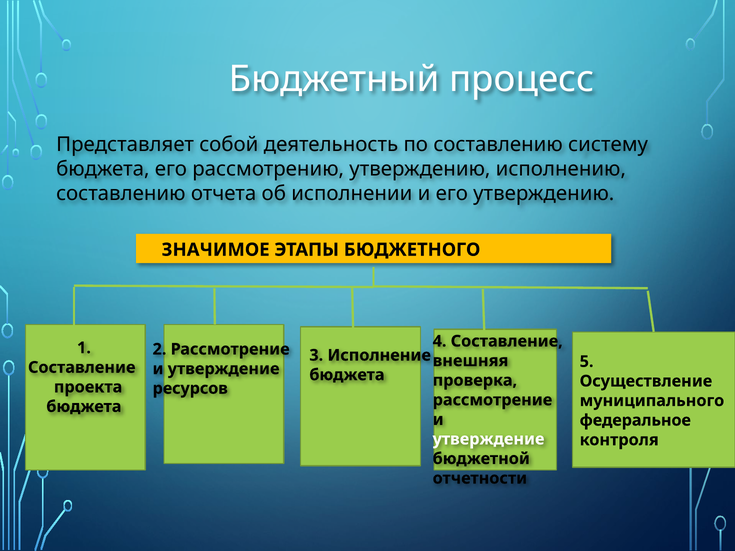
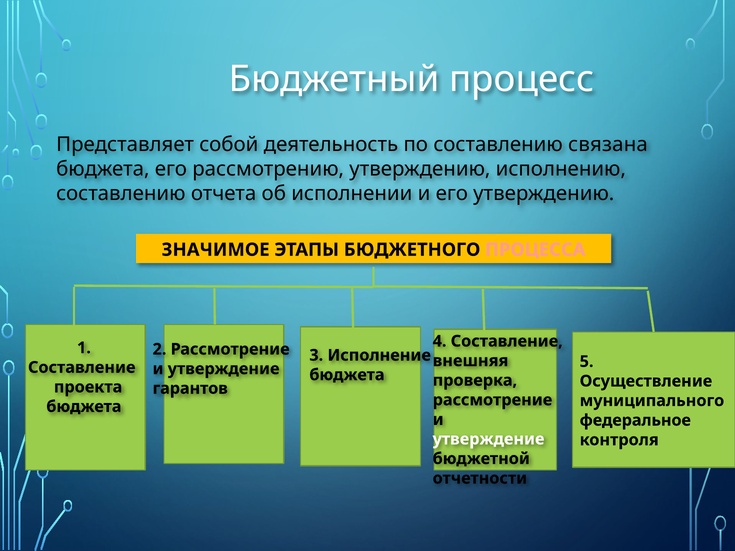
систему: систему -> связана
ПРОЦЕССА colour: yellow -> pink
ресурсов: ресурсов -> гарантов
